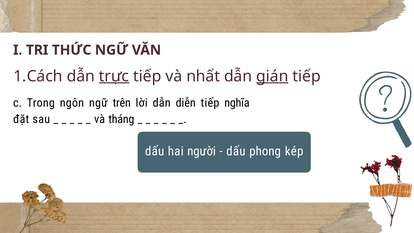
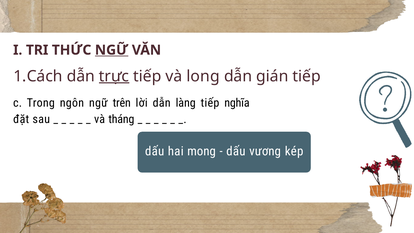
NGỮ at (112, 50) underline: none -> present
nhất: nhất -> long
gián underline: present -> none
diễn: diễn -> làng
người: người -> mong
phong: phong -> vương
